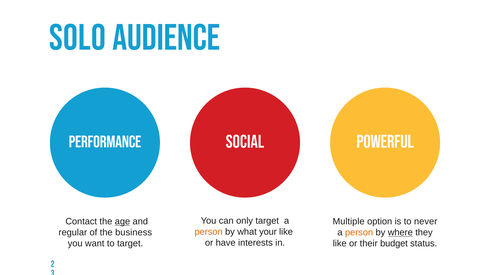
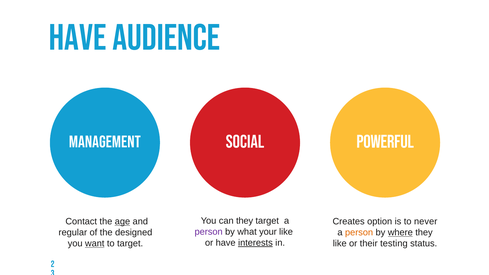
Solo at (77, 38): Solo -> Have
performance: performance -> management
can only: only -> they
Multiple: Multiple -> Creates
person at (209, 232) colour: orange -> purple
business: business -> designed
interests underline: none -> present
want underline: none -> present
budget: budget -> testing
